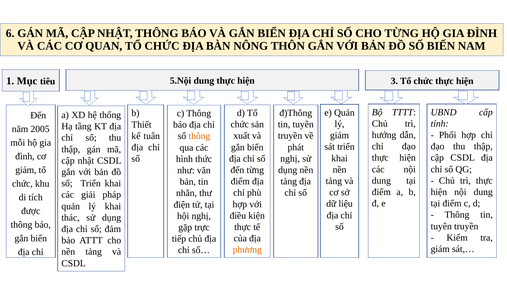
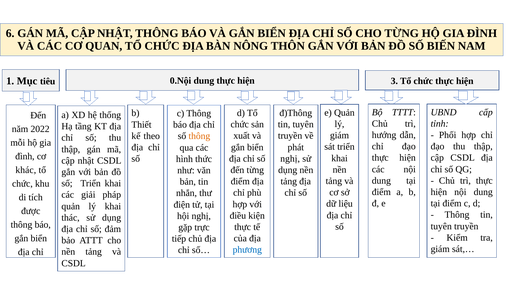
5.Nội: 5.Nội -> 0.Nội
2005: 2005 -> 2022
tuân: tuân -> theo
giám at (26, 170): giám -> khác
phương colour: orange -> blue
